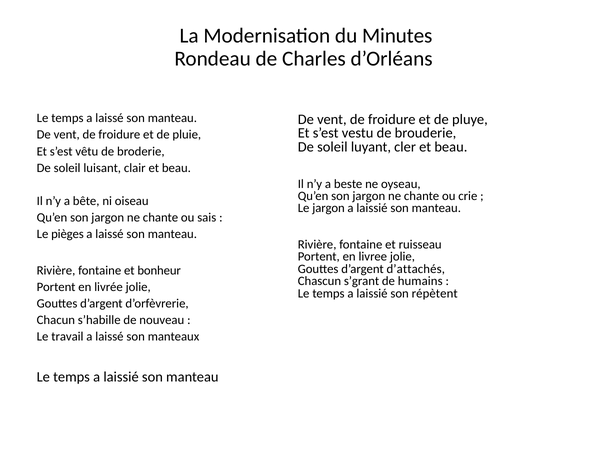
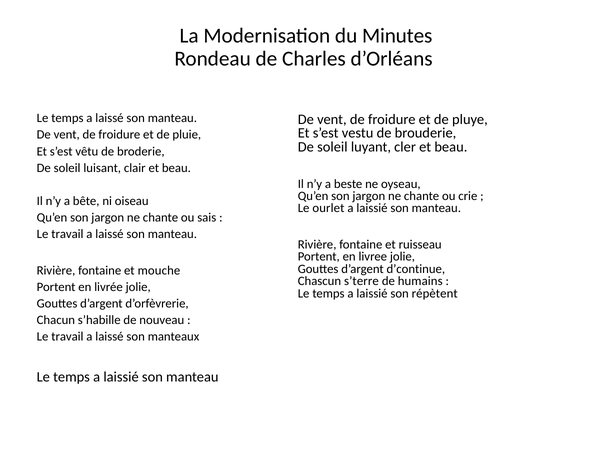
Le jargon: jargon -> ourlet
pièges at (67, 234): pièges -> travail
d’attachés: d’attachés -> d’continue
bonheur: bonheur -> mouche
s’grant: s’grant -> s’terre
